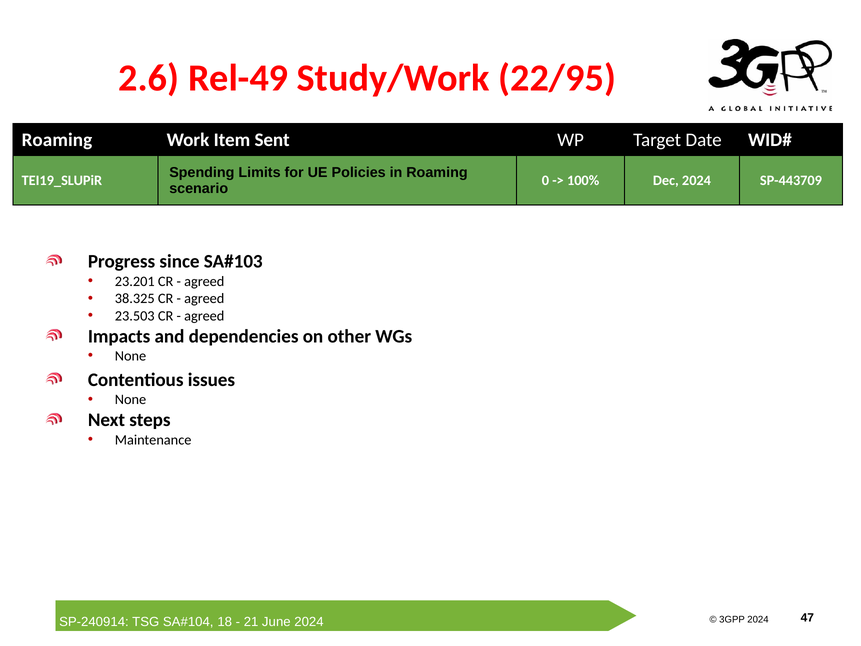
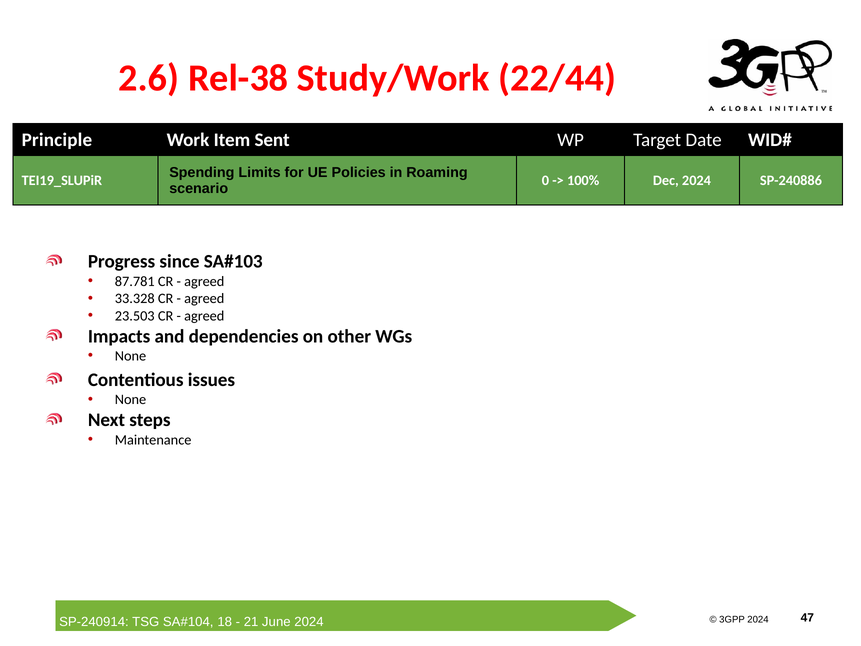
Rel-49: Rel-49 -> Rel-38
22/95: 22/95 -> 22/44
Roaming at (57, 140): Roaming -> Principle
SP-443709: SP-443709 -> SP-240886
23.201: 23.201 -> 87.781
38.325: 38.325 -> 33.328
